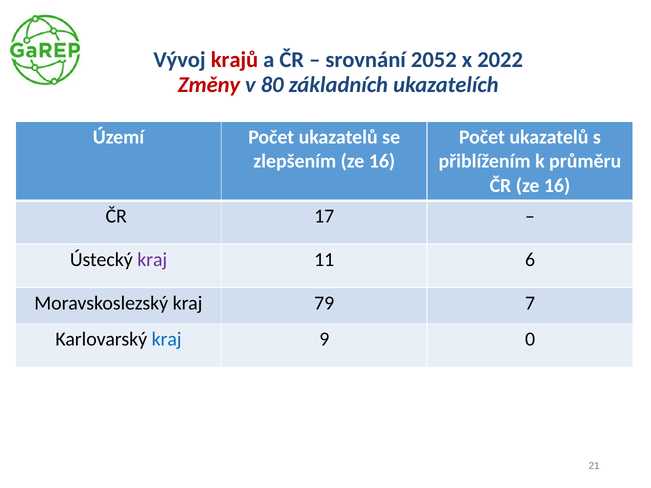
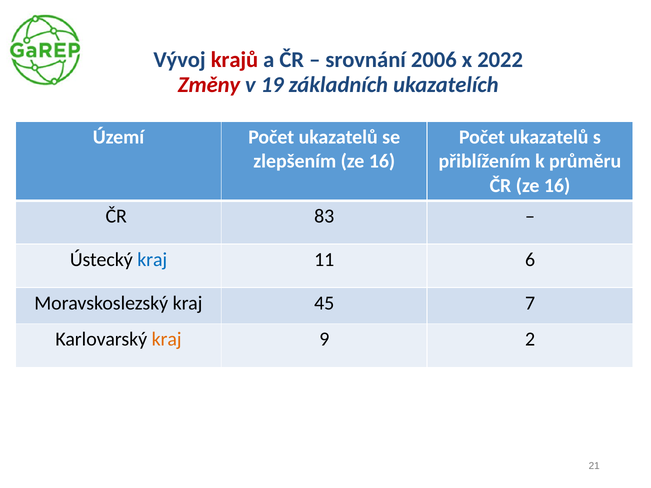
2052: 2052 -> 2006
80: 80 -> 19
17: 17 -> 83
kraj at (152, 260) colour: purple -> blue
79: 79 -> 45
kraj at (167, 339) colour: blue -> orange
0: 0 -> 2
